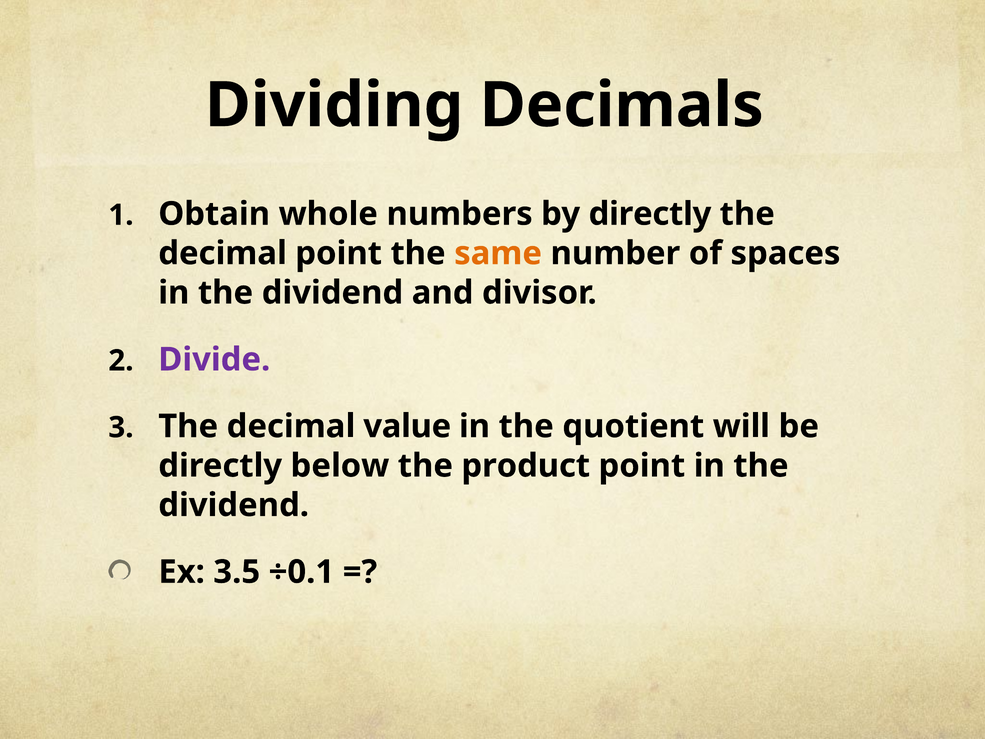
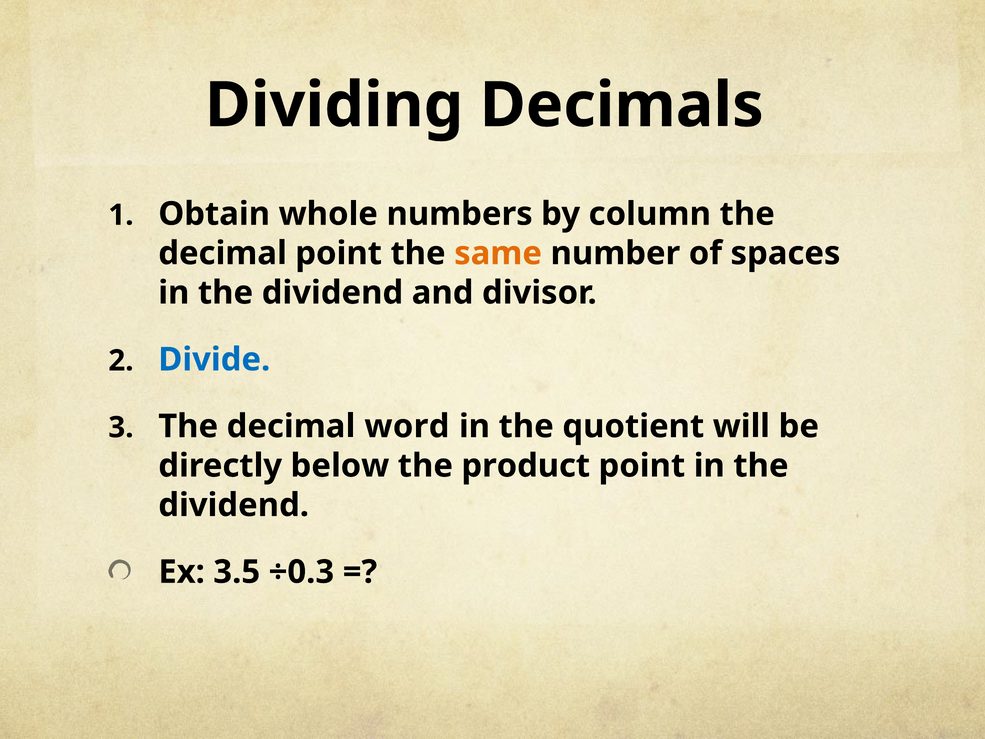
by directly: directly -> column
Divide colour: purple -> blue
value: value -> word
÷0.1: ÷0.1 -> ÷0.3
